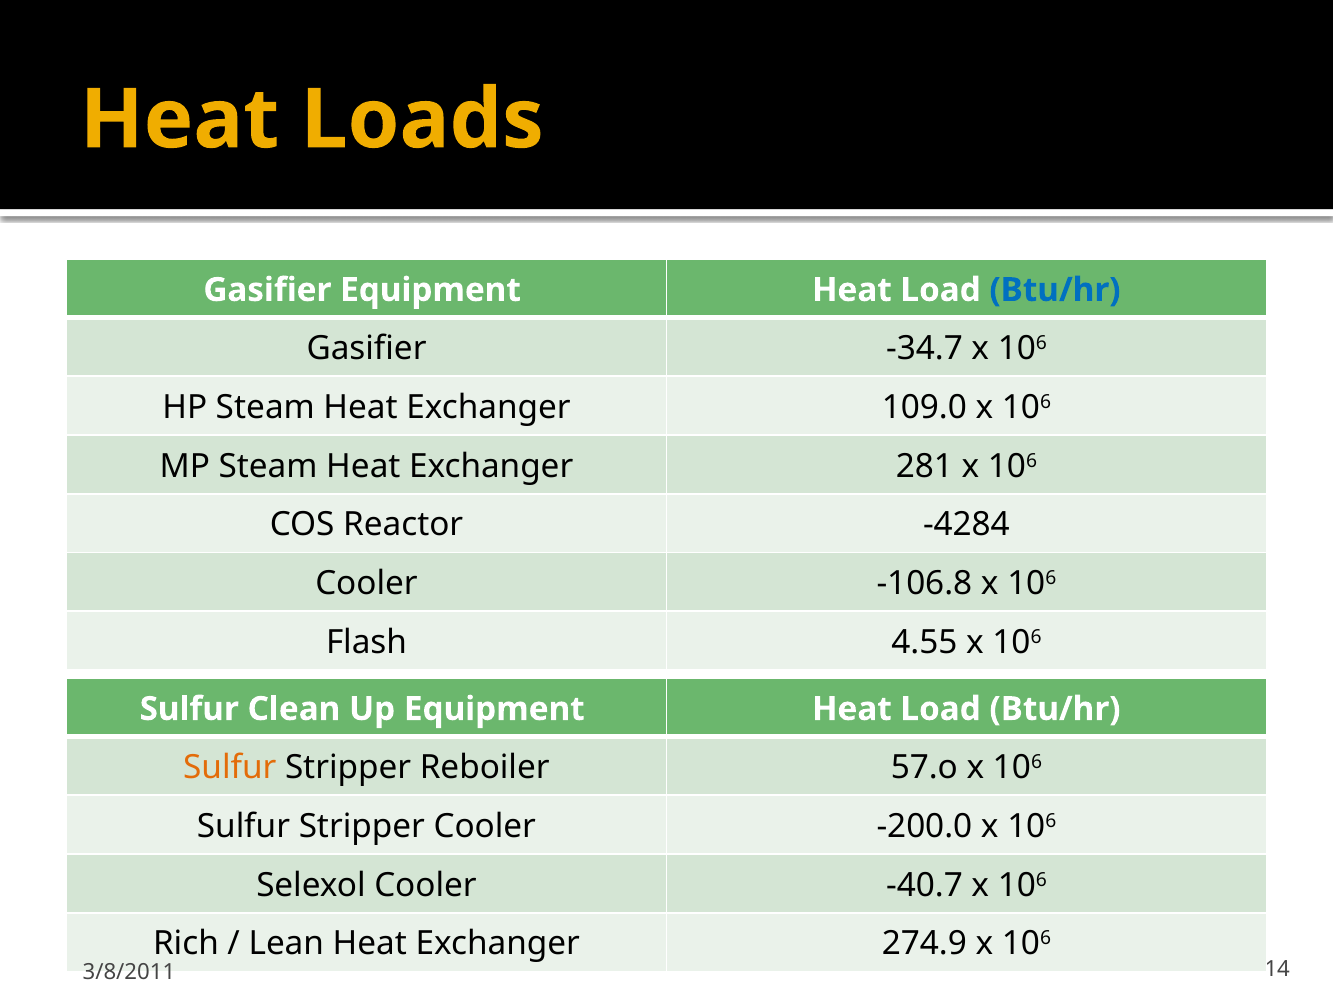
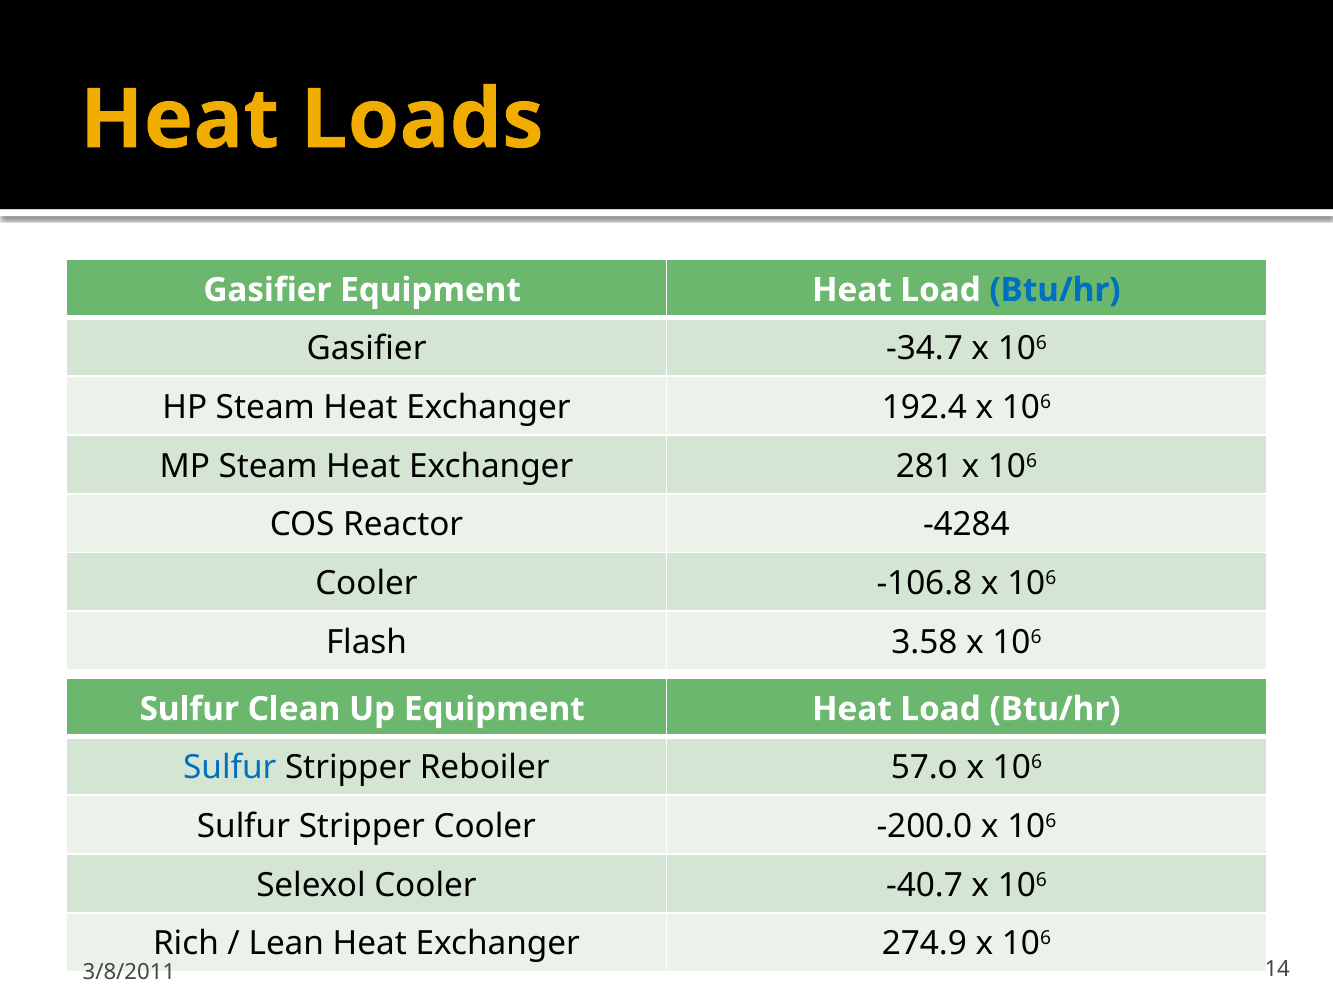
109.0: 109.0 -> 192.4
4.55: 4.55 -> 3.58
Sulfur at (230, 768) colour: orange -> blue
